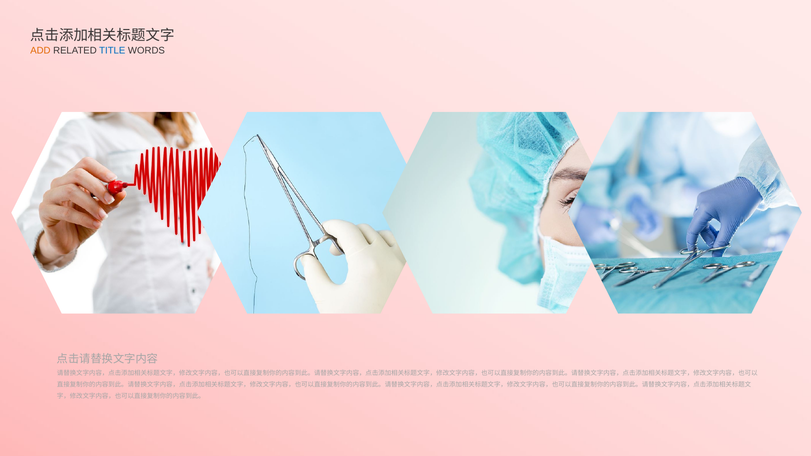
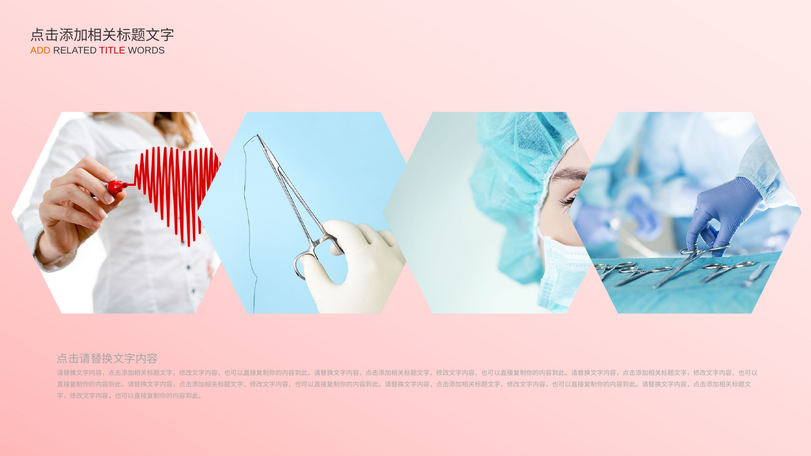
TITLE colour: blue -> red
